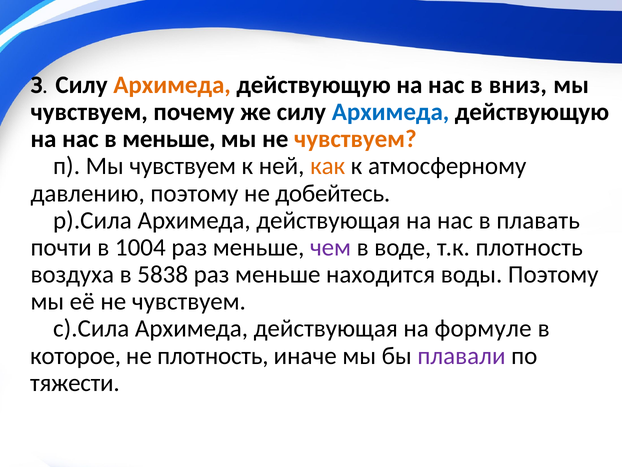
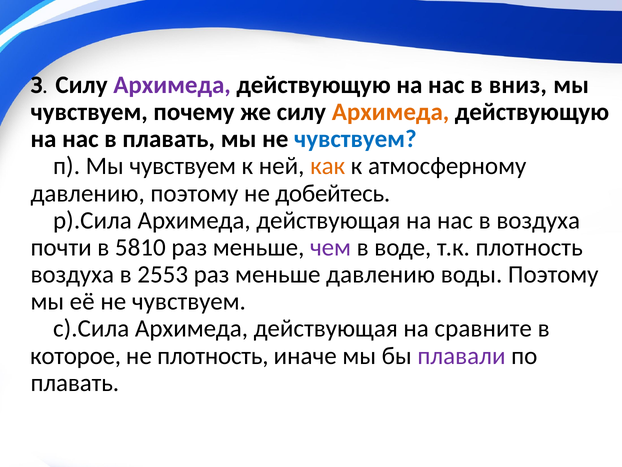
Архимеда at (172, 85) colour: orange -> purple
Архимеда at (391, 112) colour: blue -> orange
в меньше: меньше -> плавать
чувствуем at (355, 139) colour: orange -> blue
в плавать: плавать -> воздуха
1004: 1004 -> 5810
5838: 5838 -> 2553
меньше находится: находится -> давлению
формуле: формуле -> сравните
тяжести at (75, 382): тяжести -> плавать
